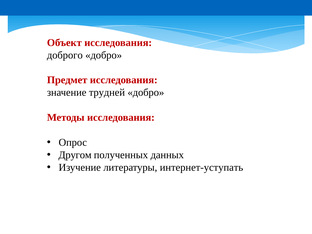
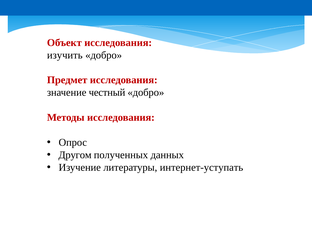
доброго: доброго -> изучить
трудней: трудней -> честный
